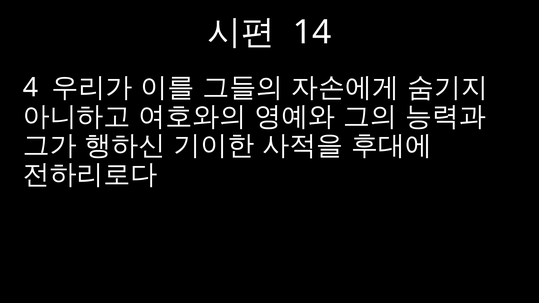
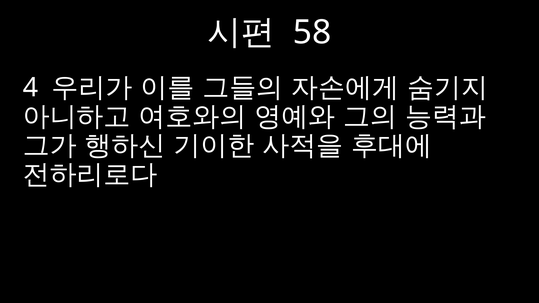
14: 14 -> 58
